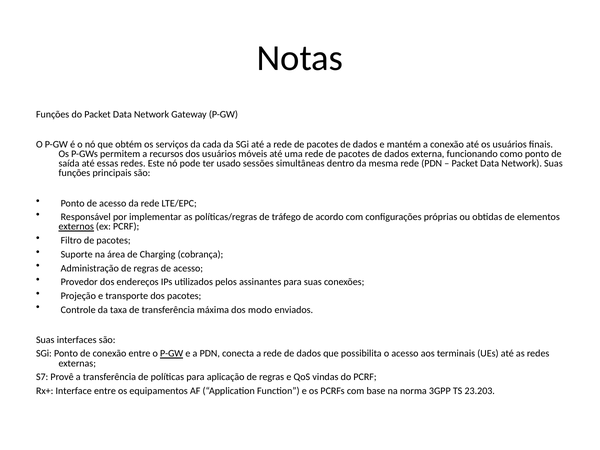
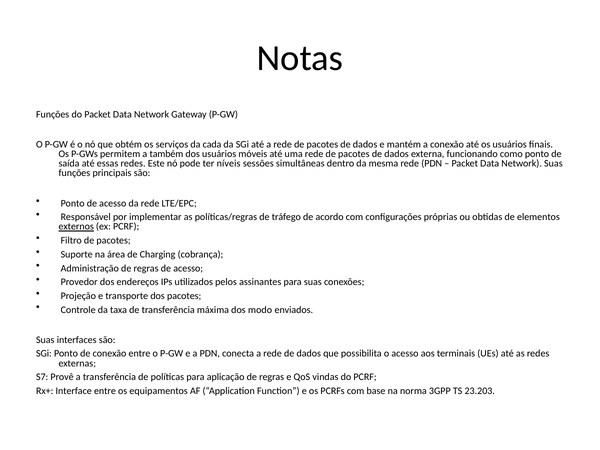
recursos: recursos -> também
usado: usado -> níveis
P-GW at (172, 354) underline: present -> none
